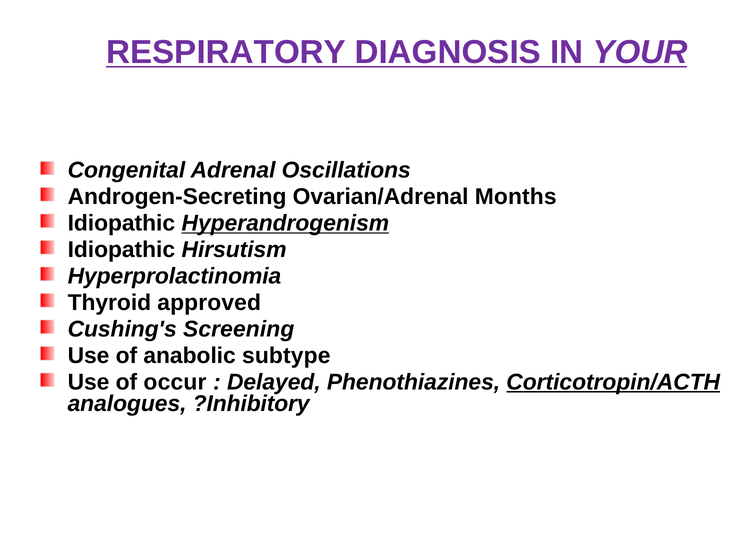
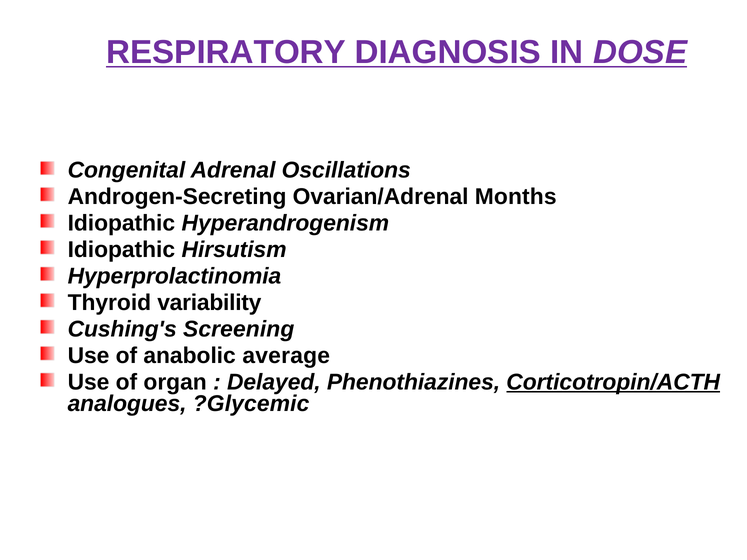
YOUR: YOUR -> DOSE
Hyperandrogenism underline: present -> none
approved: approved -> variability
subtype: subtype -> average
occur: occur -> organ
?Inhibitory: ?Inhibitory -> ?Glycemic
